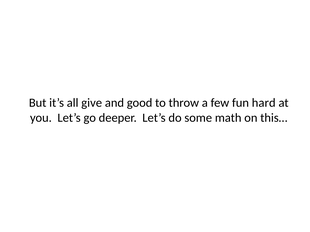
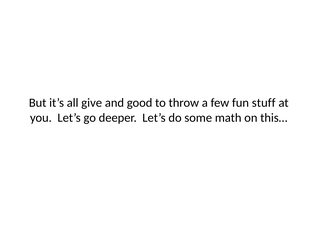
hard: hard -> stuff
